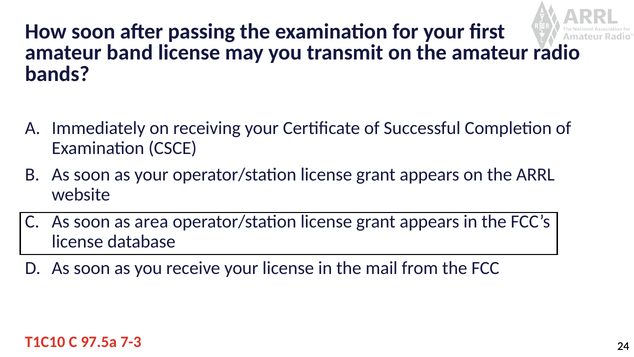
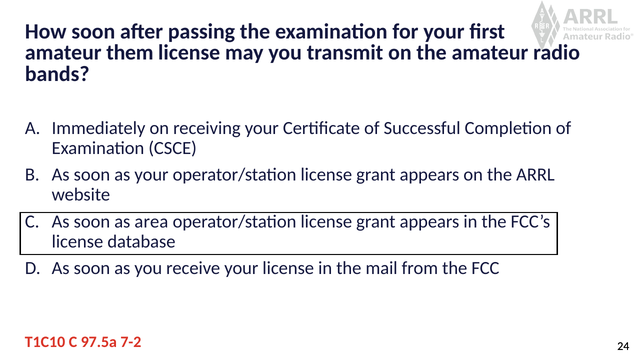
band: band -> them
7-3: 7-3 -> 7-2
